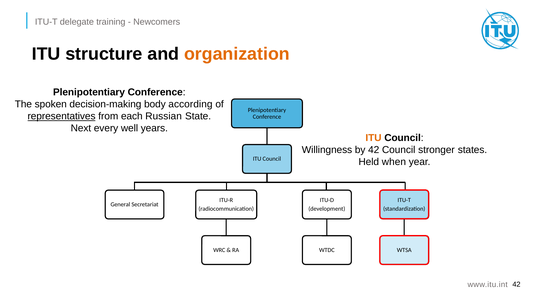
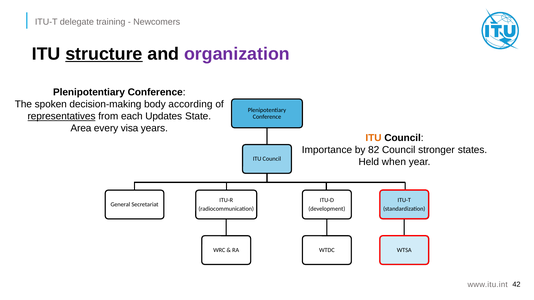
structure underline: none -> present
organization colour: orange -> purple
Russian: Russian -> Updates
Next: Next -> Area
well: well -> visa
Willingness: Willingness -> Importance
by 42: 42 -> 82
